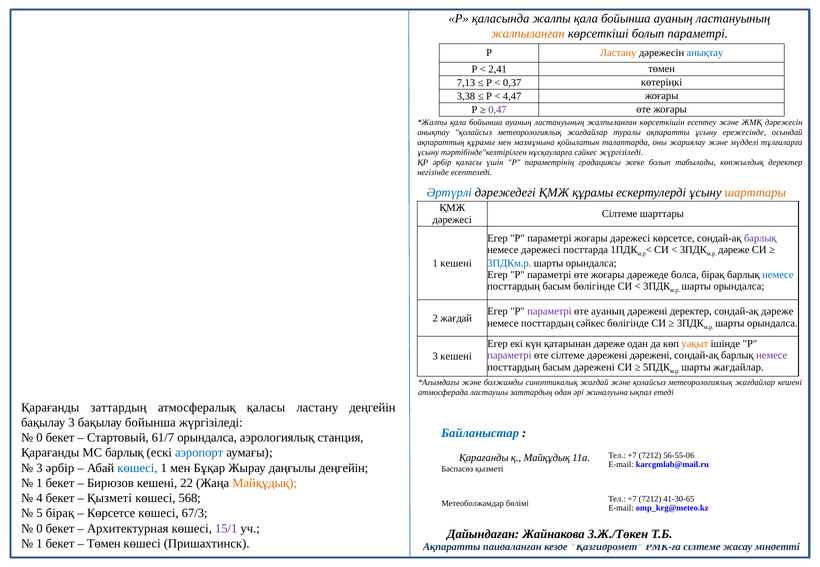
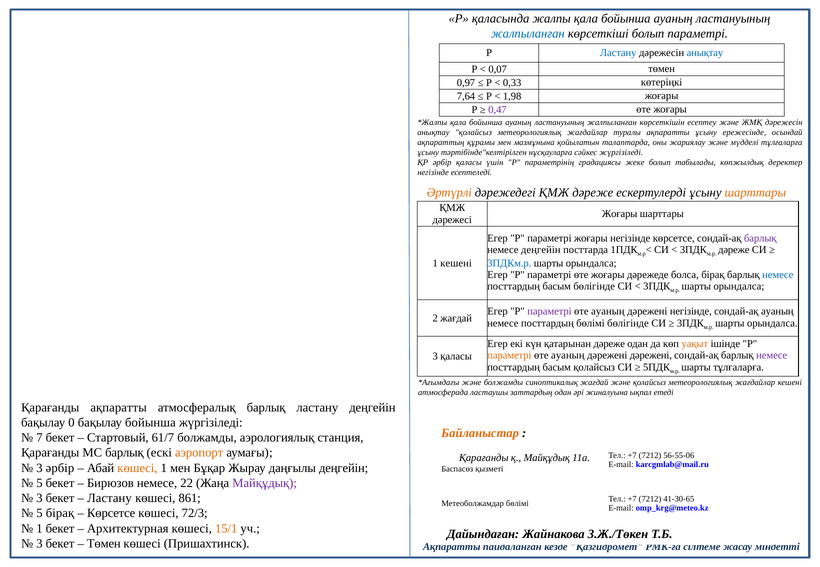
жалпыланған at (528, 34) colour: orange -> blue
Ластану at (618, 53) colour: orange -> blue
2,41: 2,41 -> 0,07
7,13: 7,13 -> 0,97
0,37: 0,37 -> 0,33
3,38: 3,38 -> 7,64
4,47: 4,47 -> 1,98
Әртүрлі colour: blue -> orange
ҚМЖ құрамы: құрамы -> дәреже
Сілтеме at (620, 214): Сілтеме -> Жоғары
жоғары дәрежесі: дәрежесі -> негізінде
немесе дәрежесі: дәрежесі -> деңгейін
дәрежені деректер: деректер -> негізінде
сондай-ақ дәреже: дәреже -> ауаның
посттардың сәйкес: сәйкес -> бөлімі
параметрі at (509, 356) colour: purple -> orange
сілтеме at (568, 356): сілтеме -> ауаның
3 кешені: кешені -> қаласы
басым дәрежені: дәрежені -> қолайсыз
шарты жағдайлар: жағдайлар -> тұлғаларға
Қарағанды заттардың: заттардың -> ақпаратты
атмосфералық қаласы: қаласы -> барлық
бақылау 3: 3 -> 0
Байланыстар colour: blue -> orange
0 at (39, 438): 0 -> 7
61/7 орындалса: орындалса -> болжамды
аэропорт colour: blue -> orange
көшесі at (137, 468) colour: blue -> orange
1 at (39, 484): 1 -> 5
Бирюзов кешені: кешені -> немесе
Майқұдық at (265, 484) colour: orange -> purple
4 at (39, 499): 4 -> 3
Қызметі at (109, 499): Қызметі -> Ластану
568: 568 -> 861
67/3: 67/3 -> 72/3
0 at (39, 529): 0 -> 1
15/1 colour: purple -> orange
1 at (39, 544): 1 -> 3
